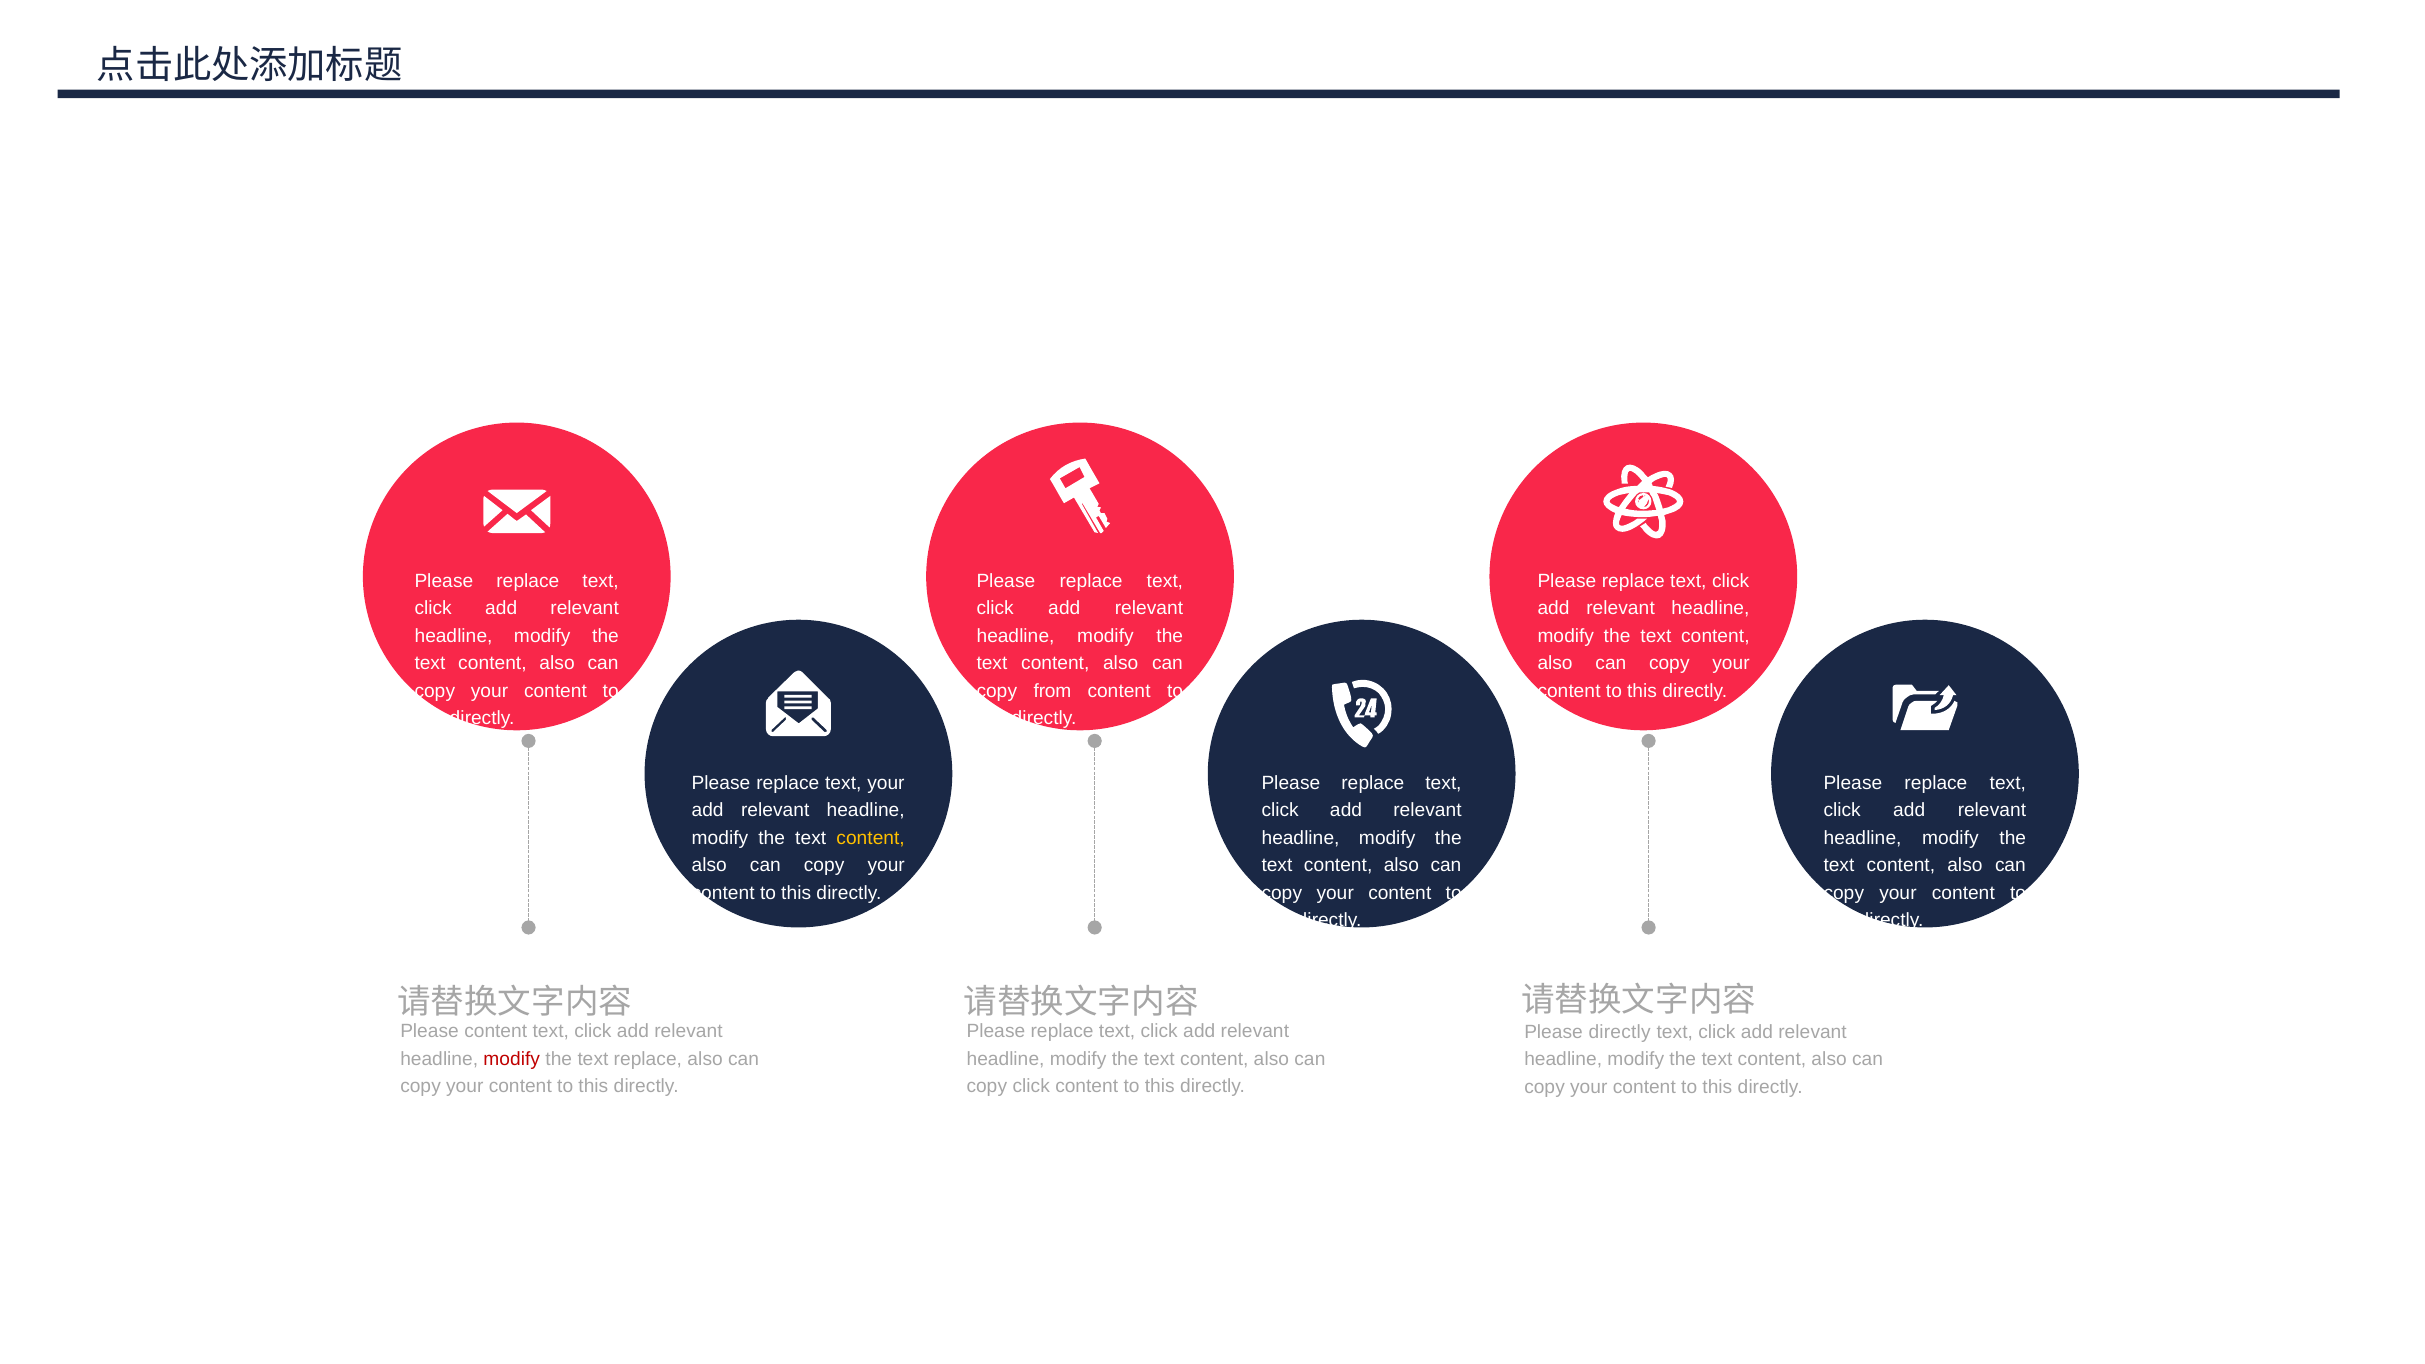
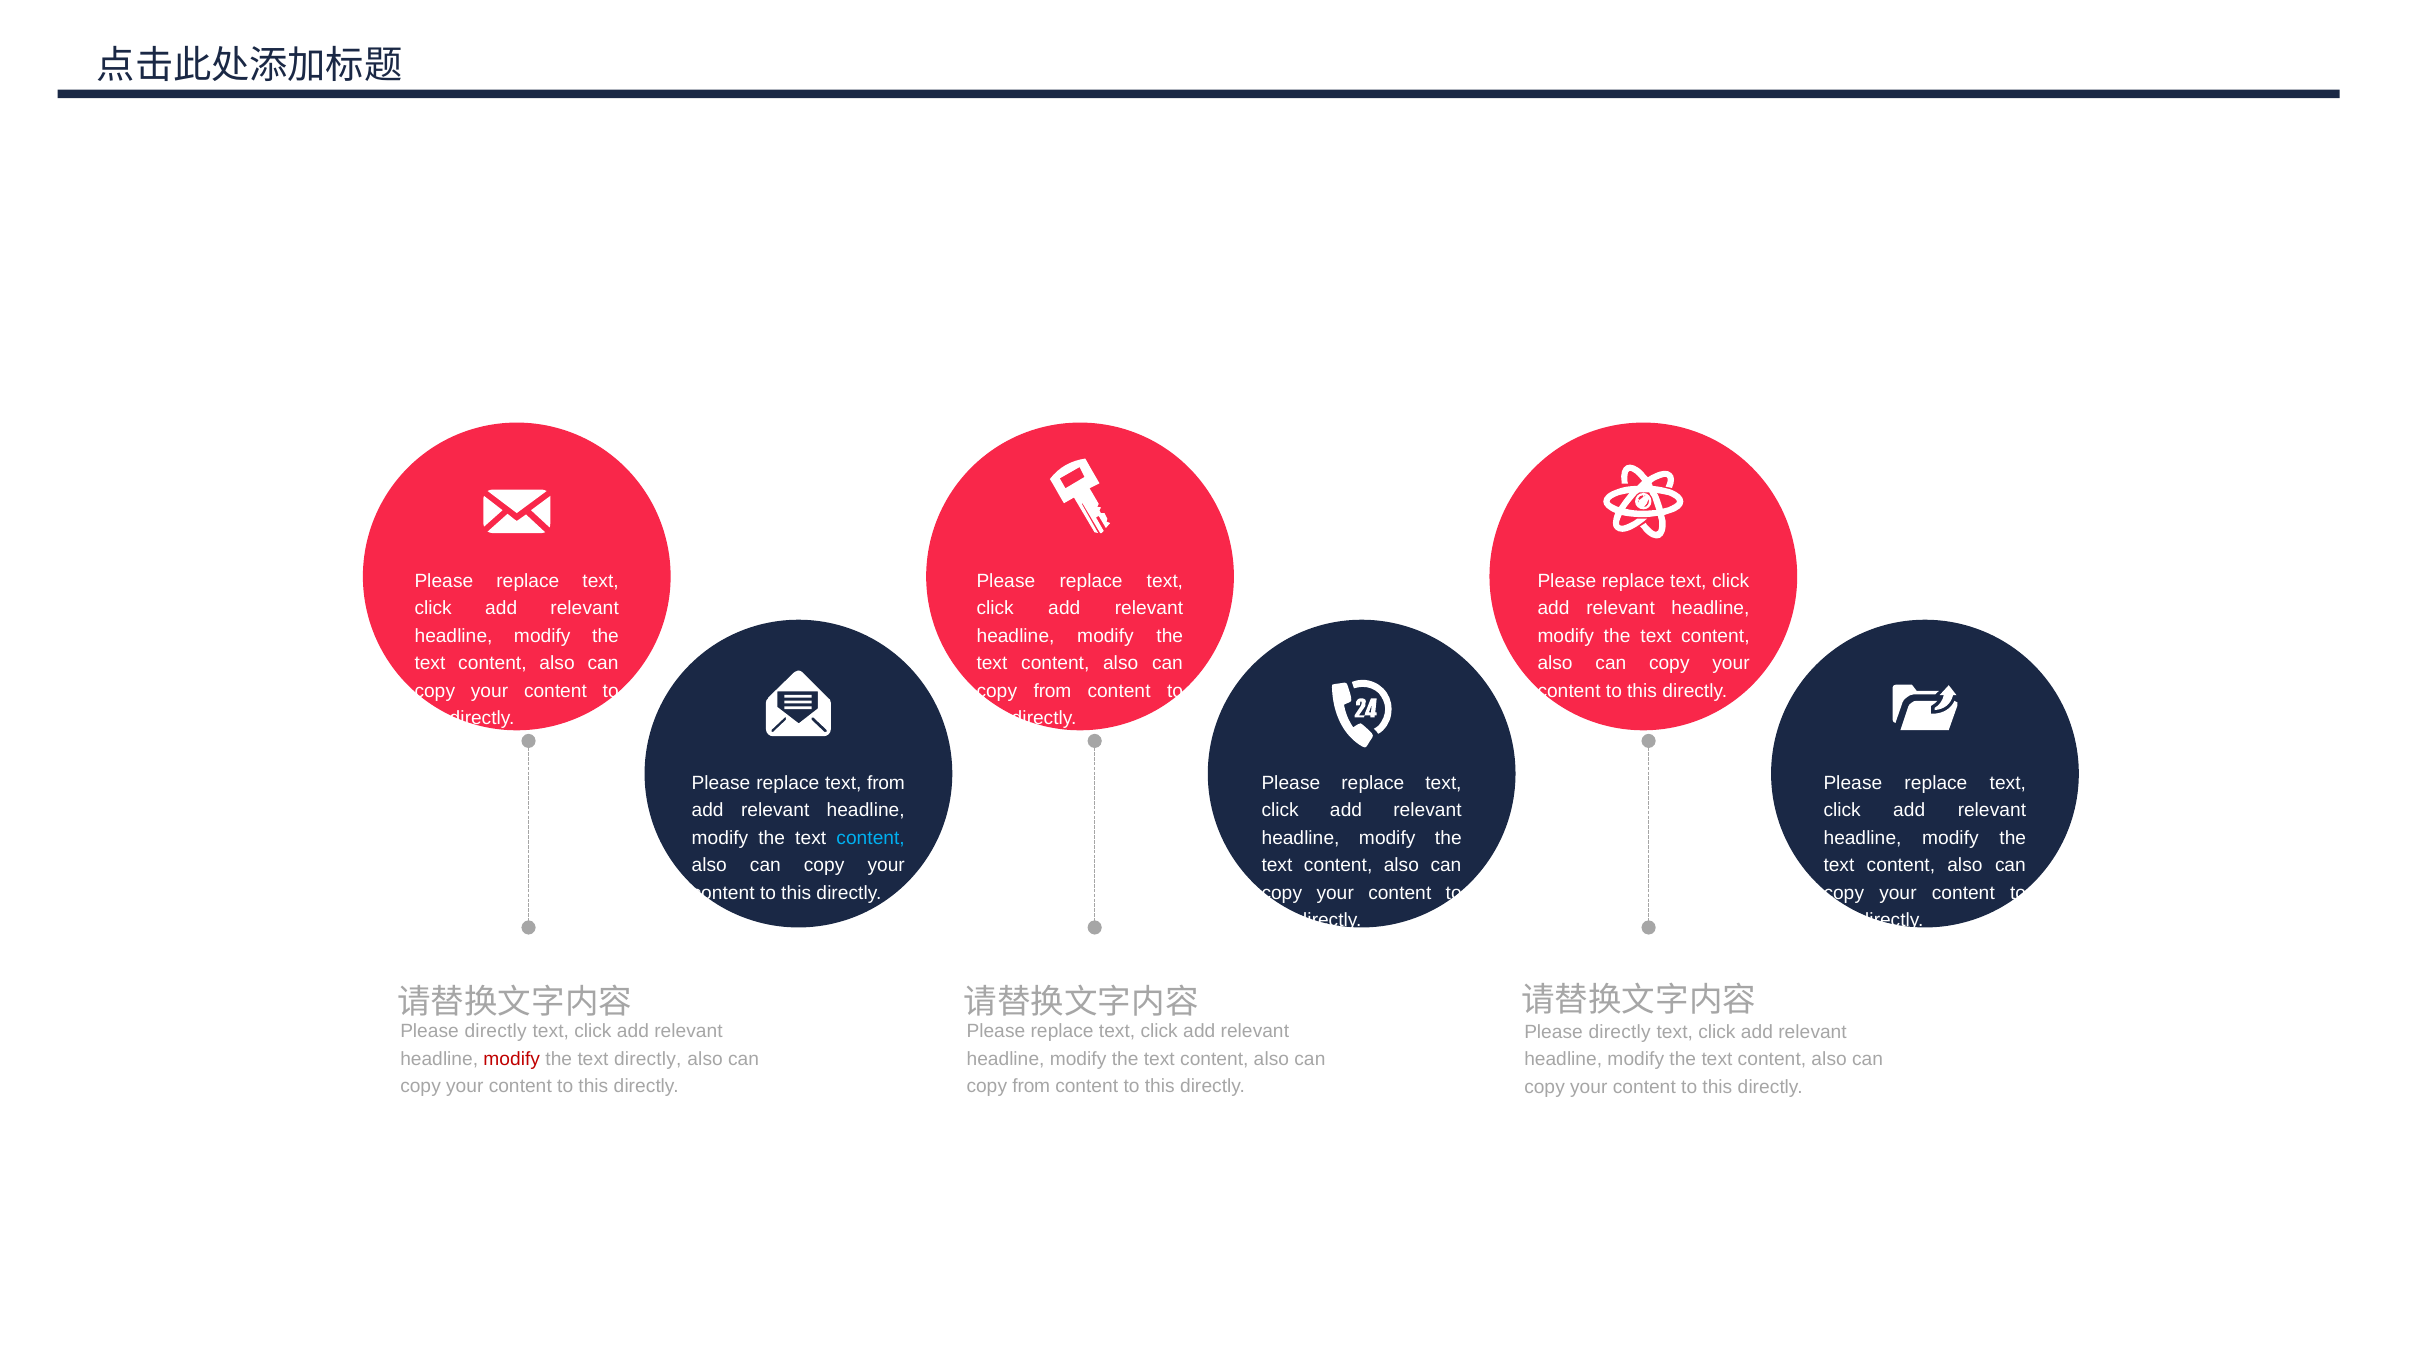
text your: your -> from
content at (871, 838) colour: yellow -> light blue
content at (496, 1031): content -> directly
text replace: replace -> directly
click at (1031, 1086): click -> from
